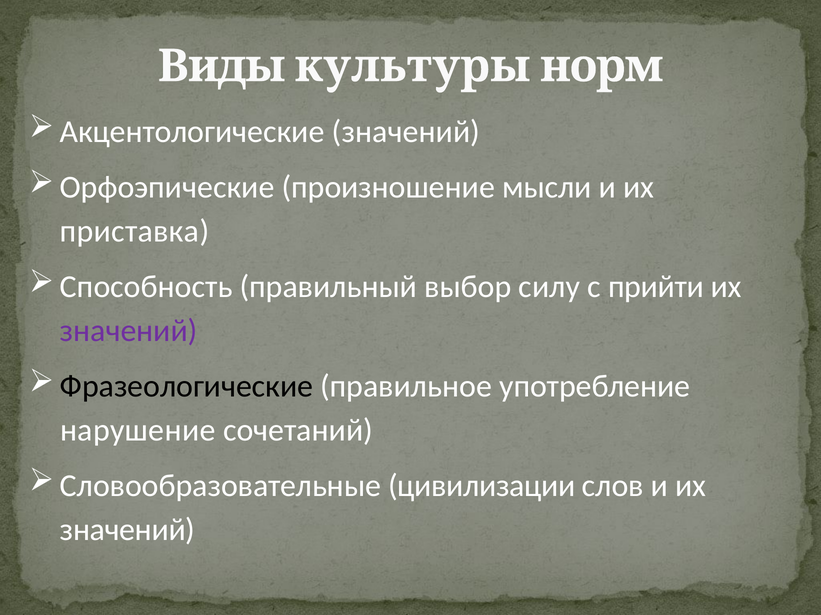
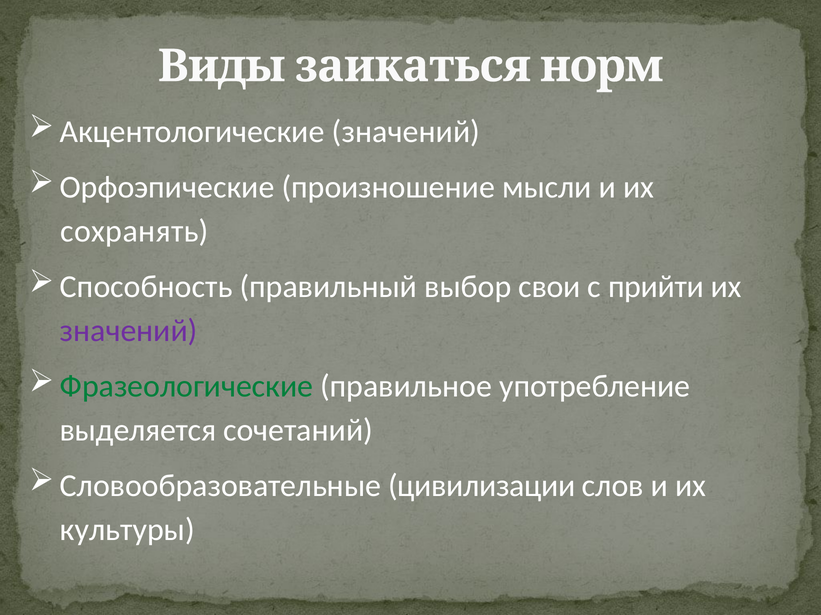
культуры: культуры -> заикаться
приставка: приставка -> сохранять
силу: силу -> свои
Фразеологические colour: black -> green
нарушение: нарушение -> выделяется
значений at (127, 530): значений -> культуры
